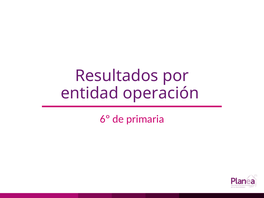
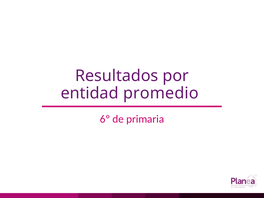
operación: operación -> promedio
